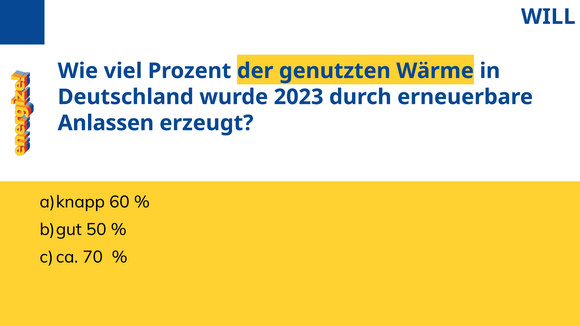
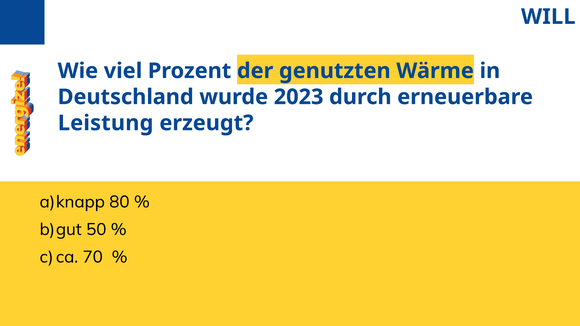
Anlassen: Anlassen -> Leistung
60: 60 -> 80
